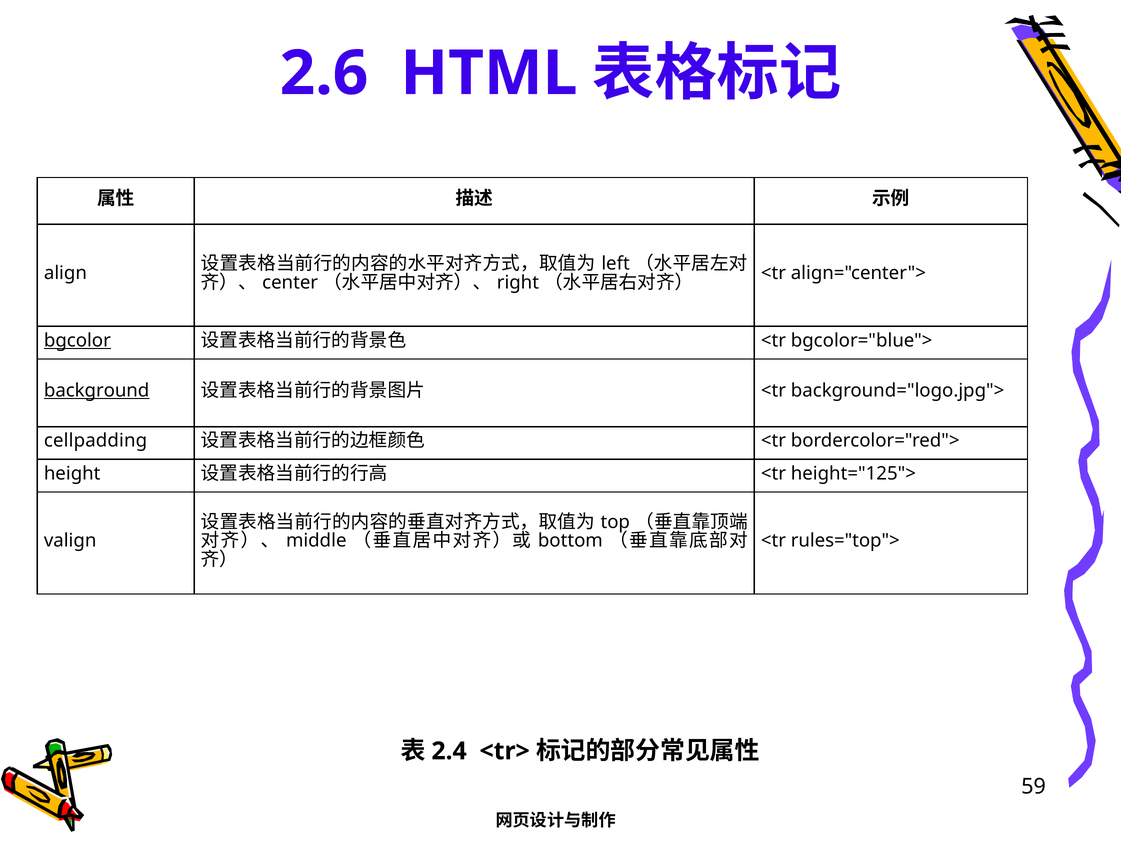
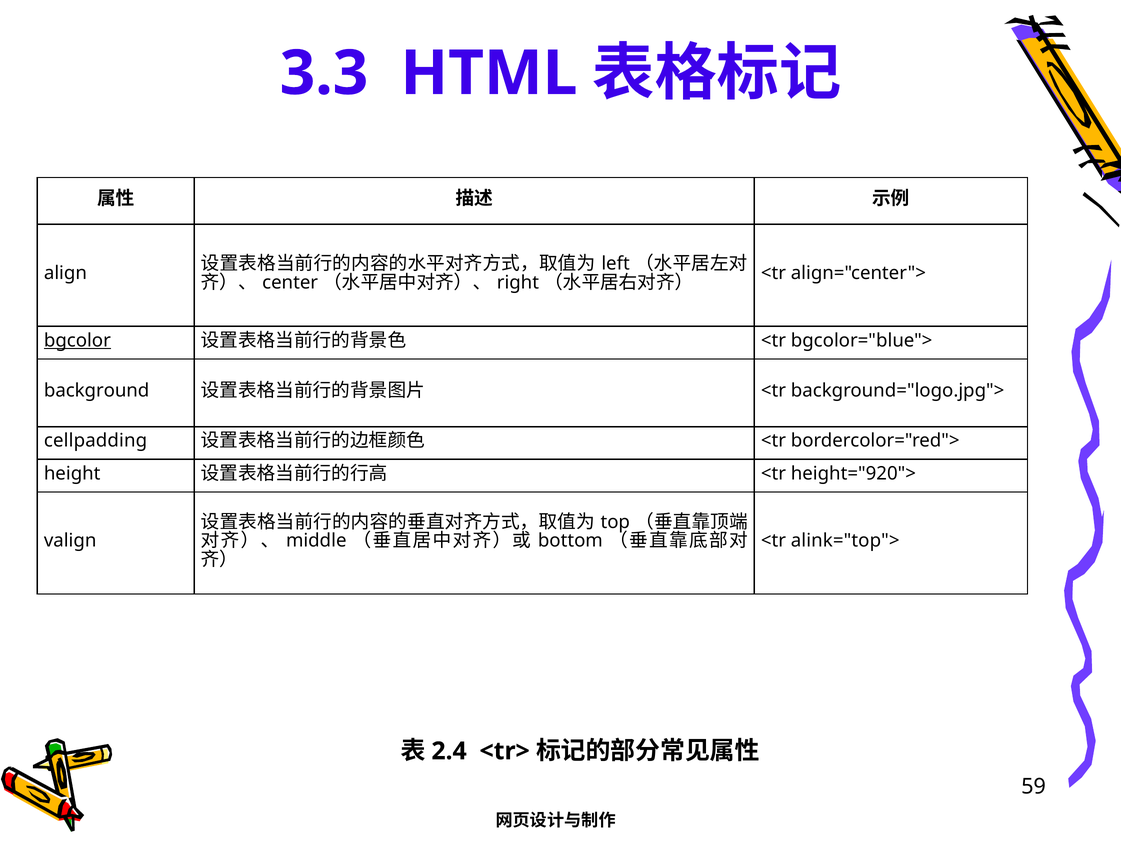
2.6: 2.6 -> 3.3
background underline: present -> none
height="125">: height="125"> -> height="920">
rules="top">: rules="top"> -> alink="top">
